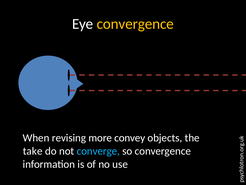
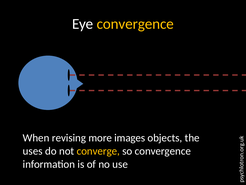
convey: convey -> images
take: take -> uses
converge colour: light blue -> yellow
